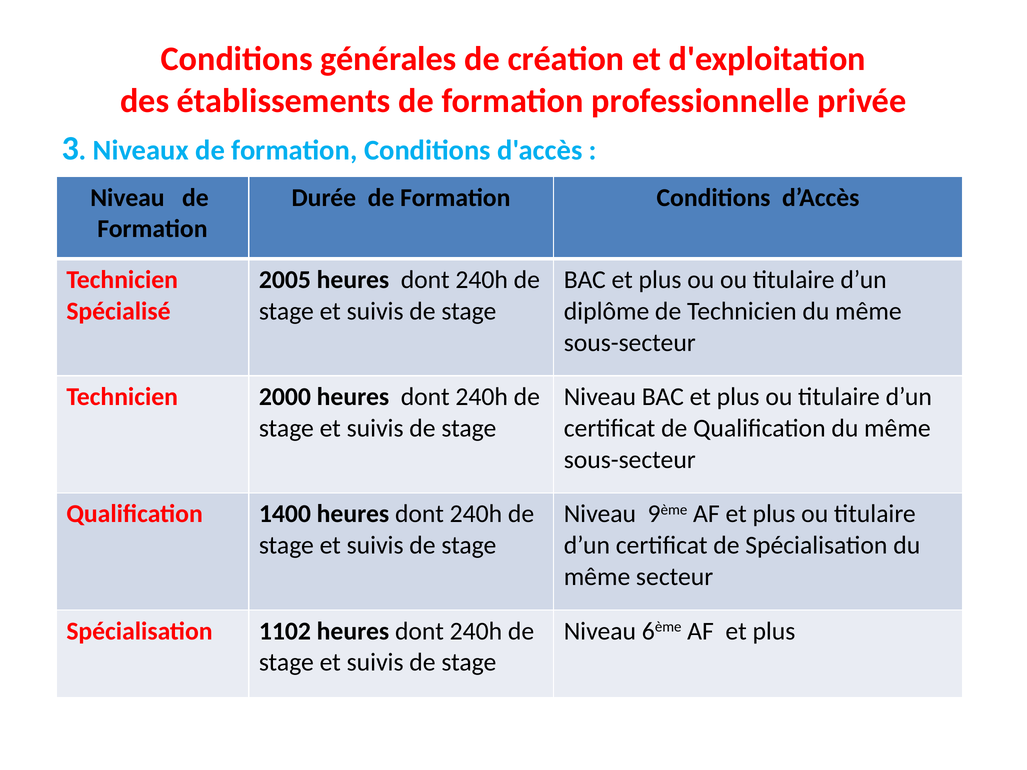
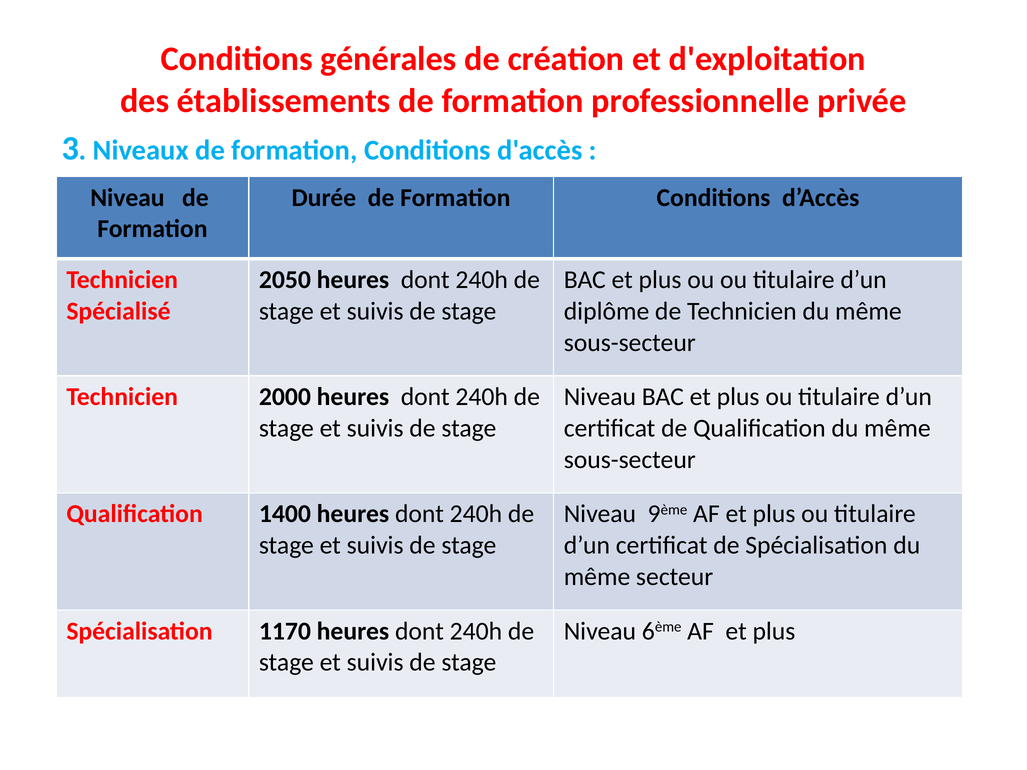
2005: 2005 -> 2050
1102: 1102 -> 1170
